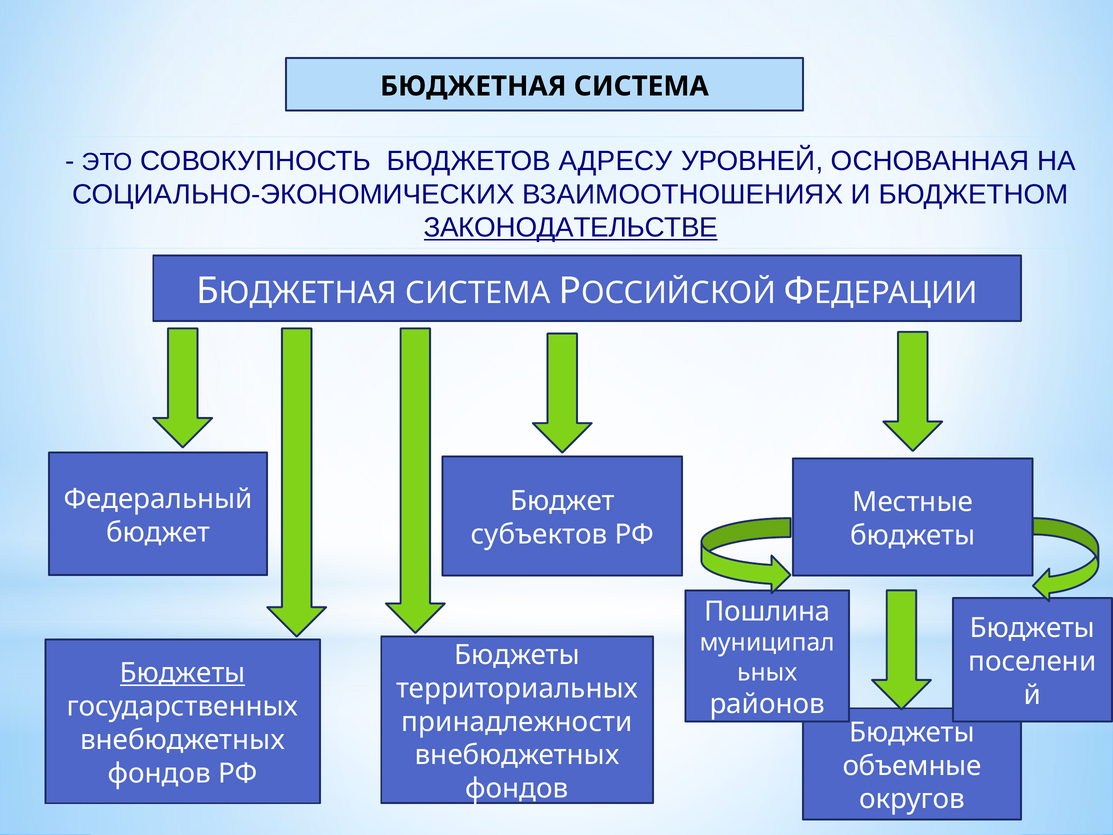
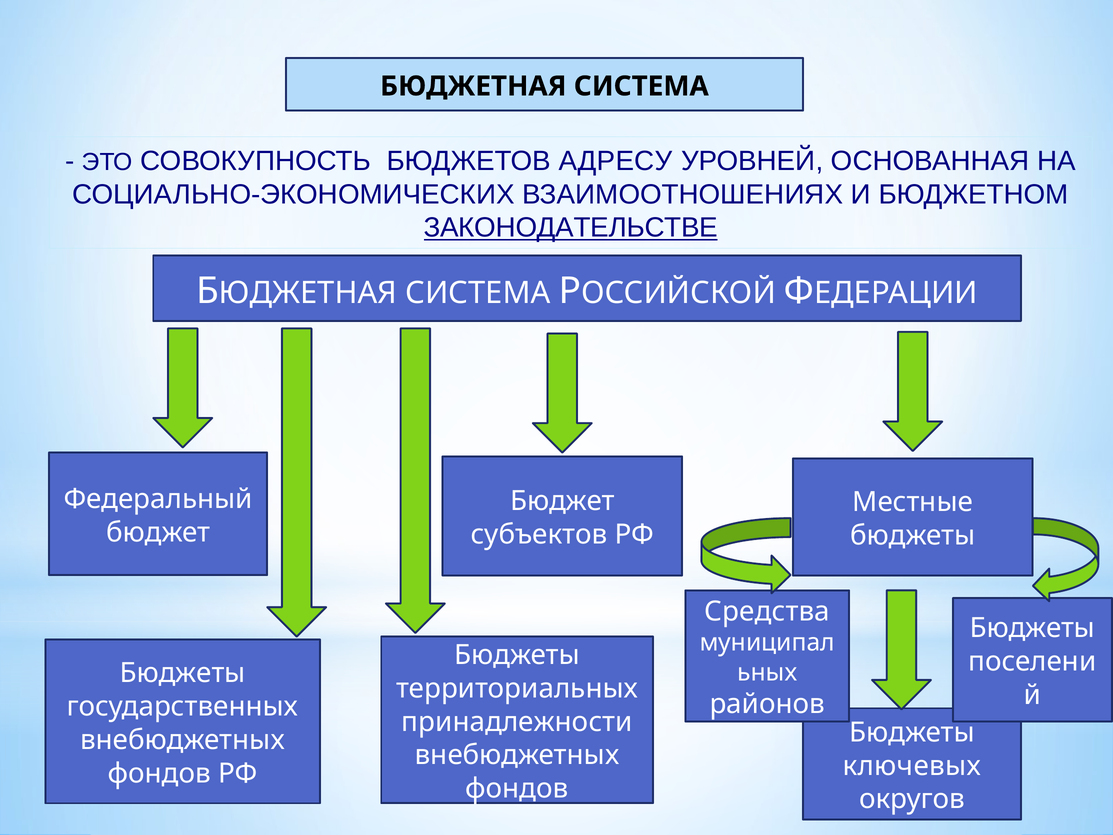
Пошлина: Пошлина -> Средства
Бюджеты at (183, 673) underline: present -> none
объемные: объемные -> ключевых
